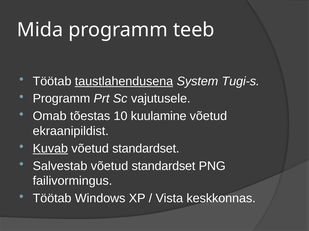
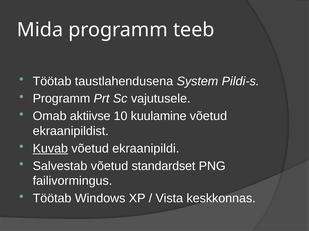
taustlahendusena underline: present -> none
Tugi-s: Tugi-s -> Pildi-s
tõestas: tõestas -> aktiivse
standardset at (146, 149): standardset -> ekraanipildi
